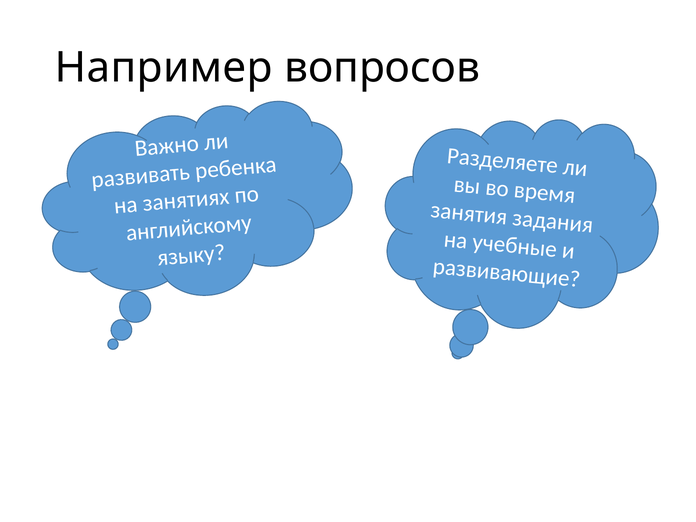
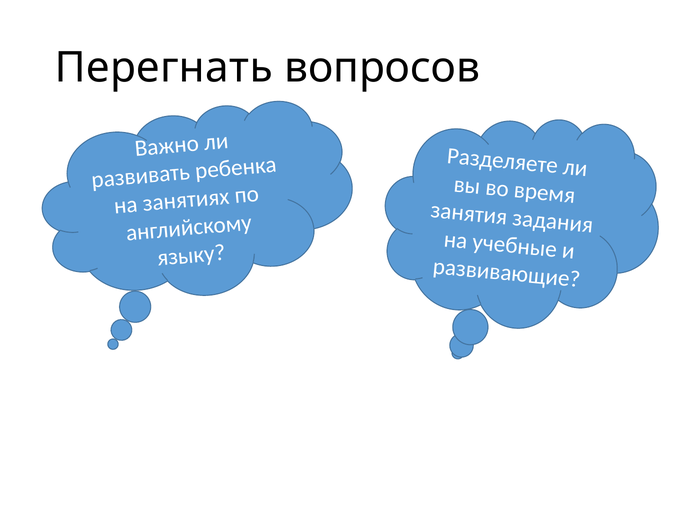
Например: Например -> Перегнать
